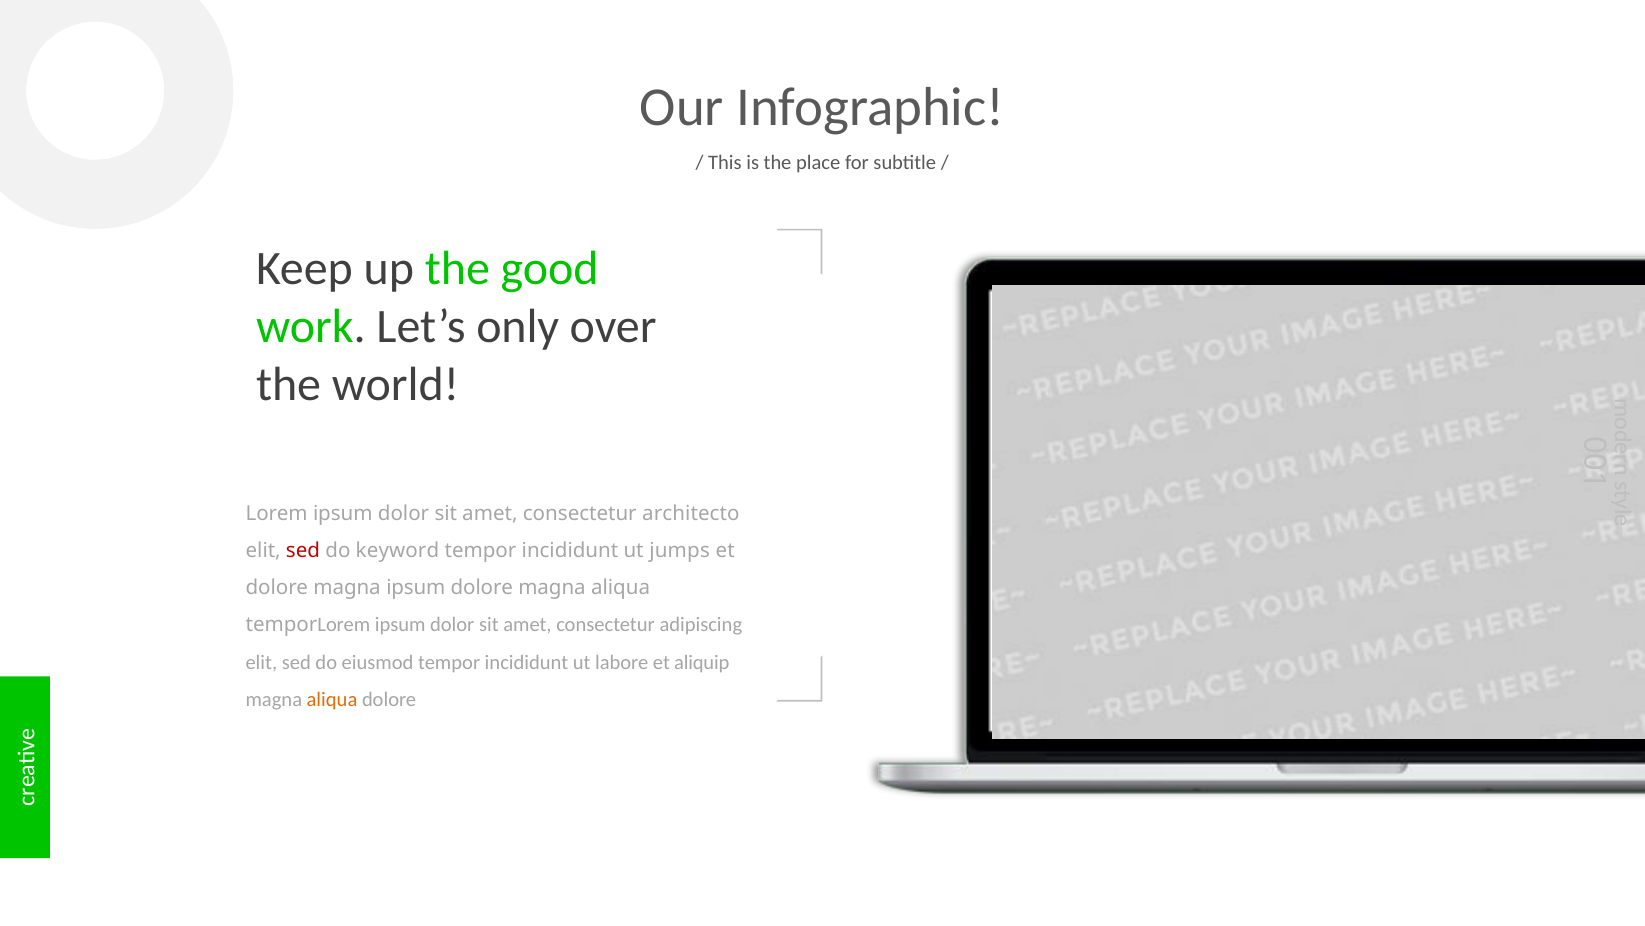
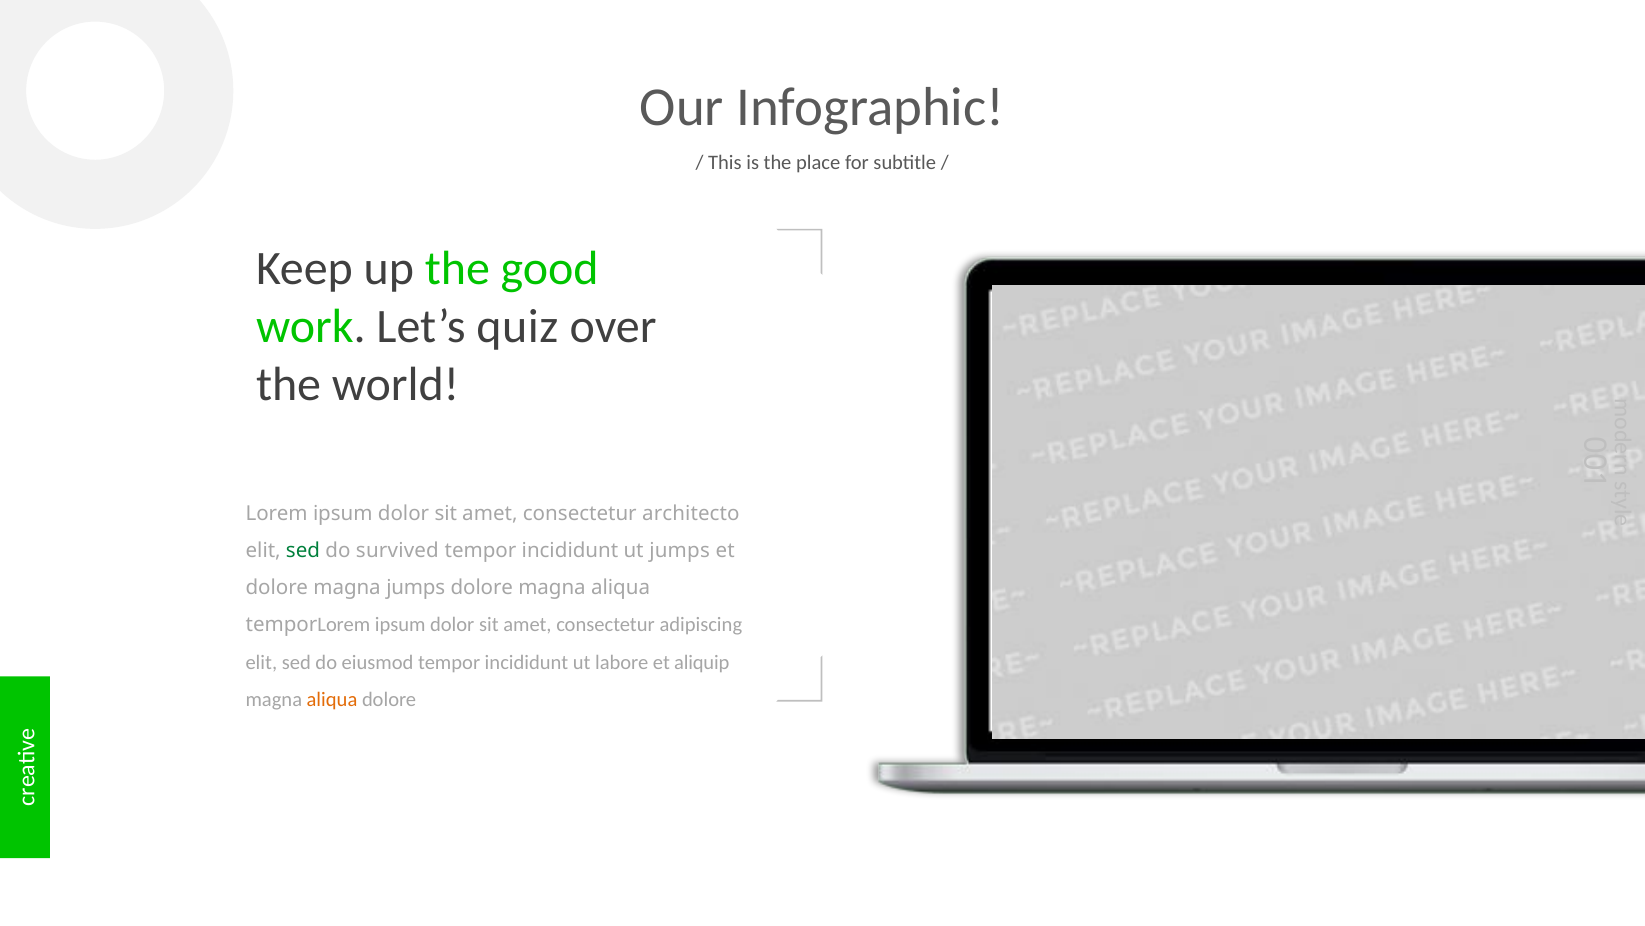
only: only -> quiz
sed at (303, 551) colour: red -> green
keyword: keyword -> survived
magna ipsum: ipsum -> jumps
